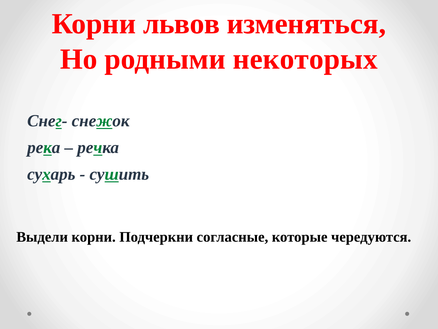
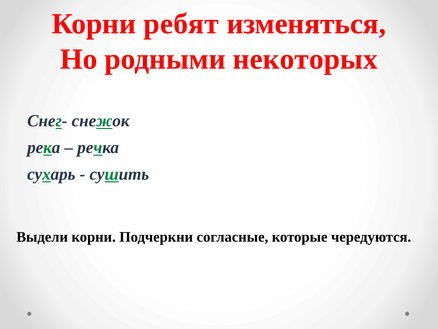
львов: львов -> ребят
